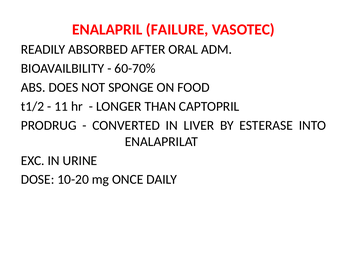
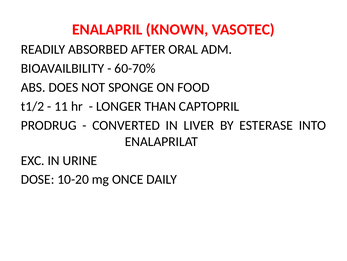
FAILURE: FAILURE -> KNOWN
